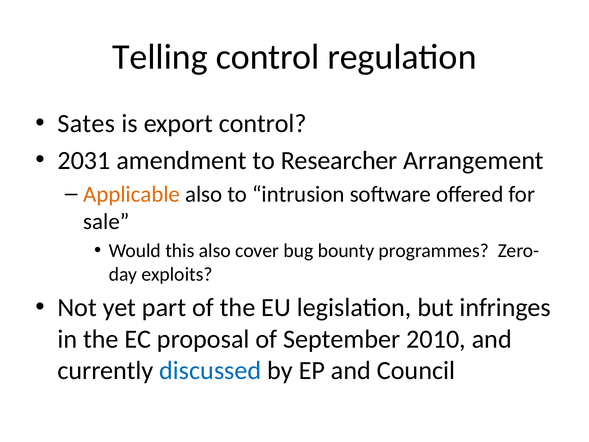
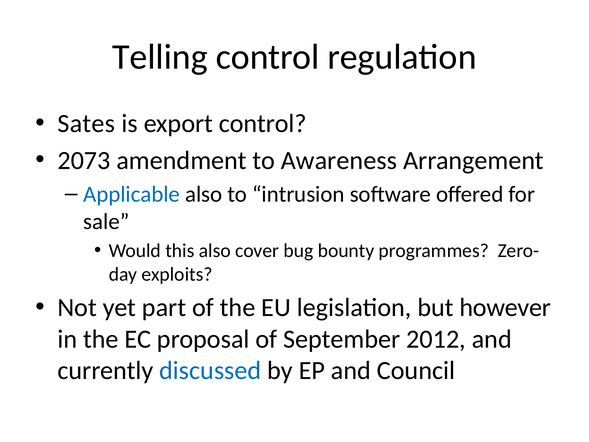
2031: 2031 -> 2073
Researcher: Researcher -> Awareness
Applicable colour: orange -> blue
infringes: infringes -> however
2010: 2010 -> 2012
